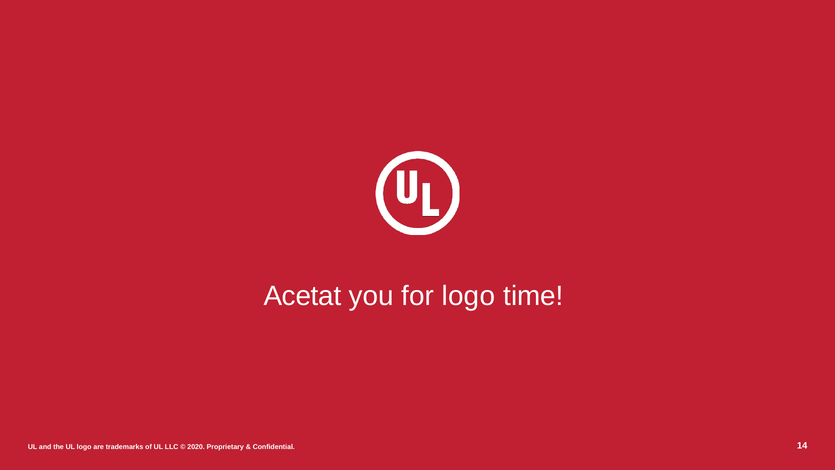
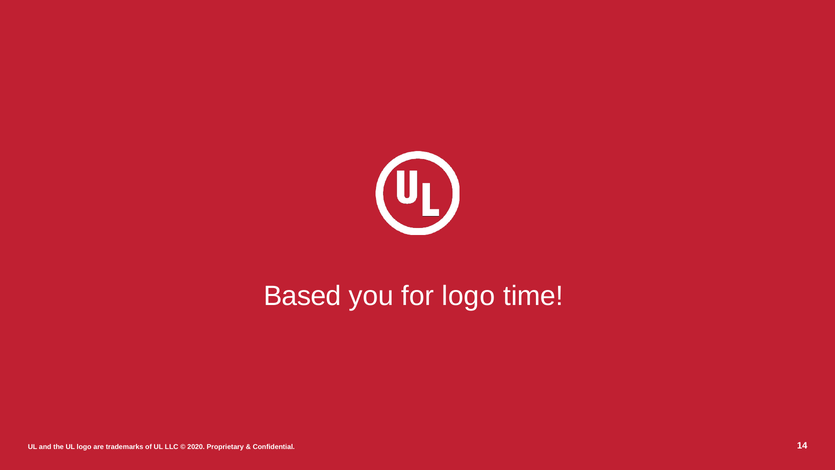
Acetat: Acetat -> Based
